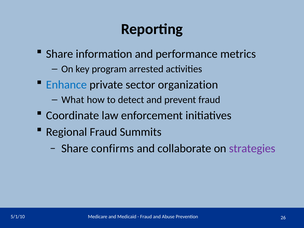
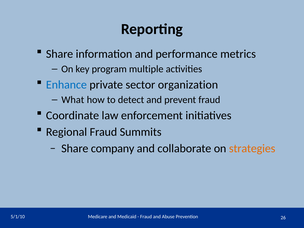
arrested: arrested -> multiple
confirms: confirms -> company
strategies colour: purple -> orange
